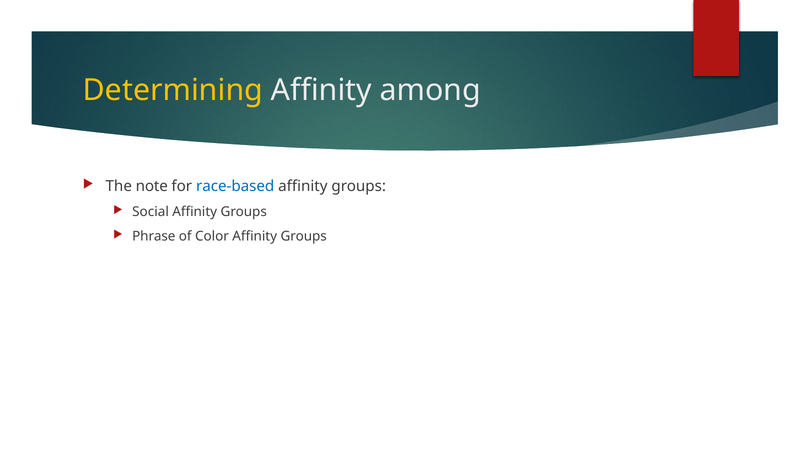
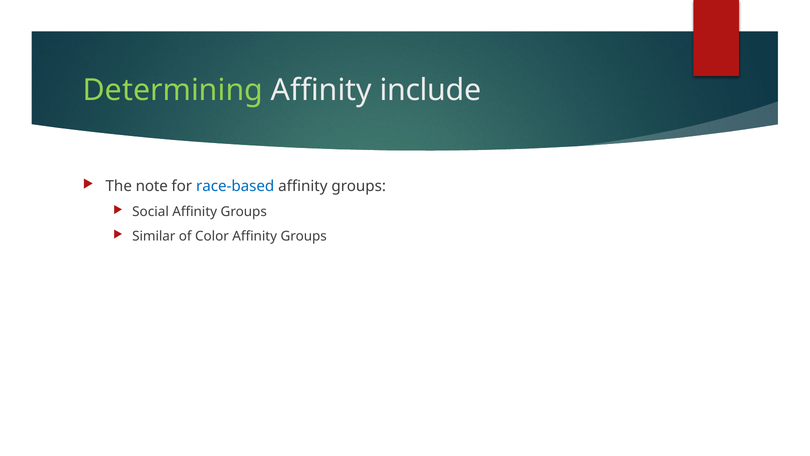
Determining colour: yellow -> light green
among: among -> include
Phrase: Phrase -> Similar
